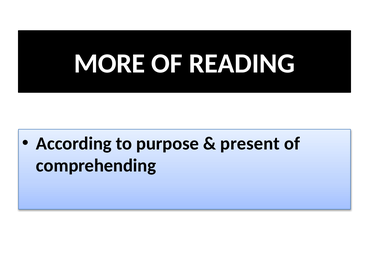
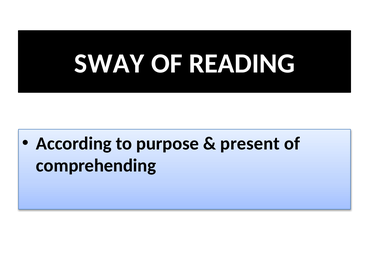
MORE: MORE -> SWAY
